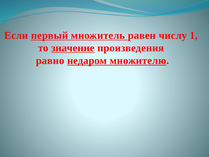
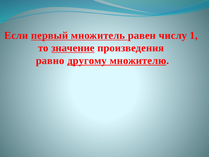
недаром: недаром -> другому
